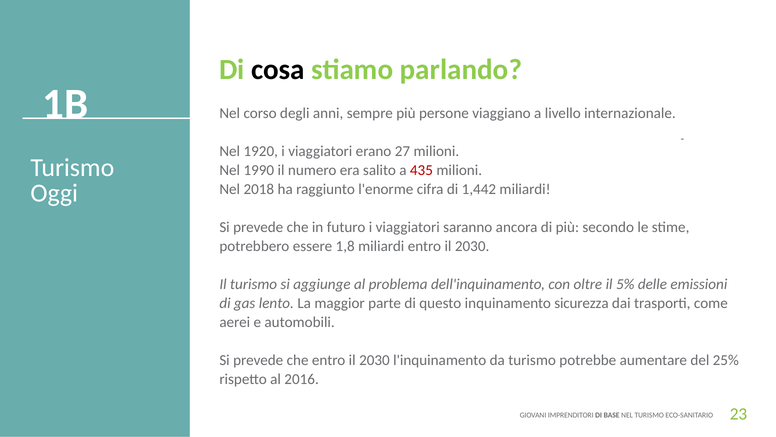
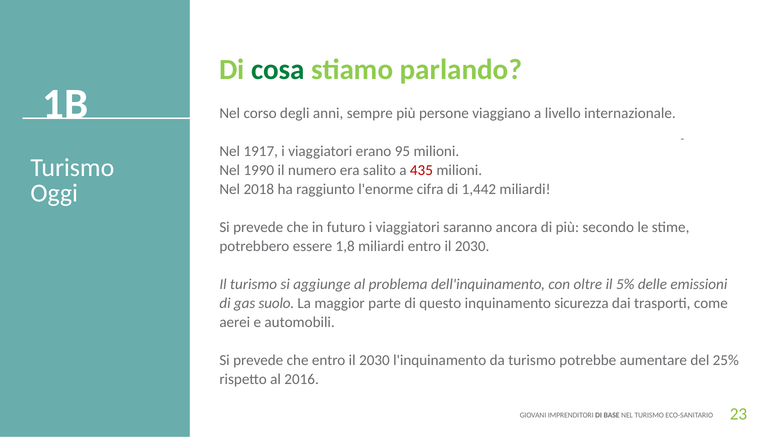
cosa colour: black -> green
1920: 1920 -> 1917
27: 27 -> 95
lento: lento -> suolo
